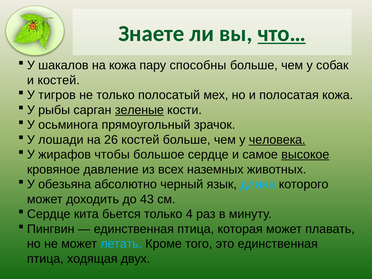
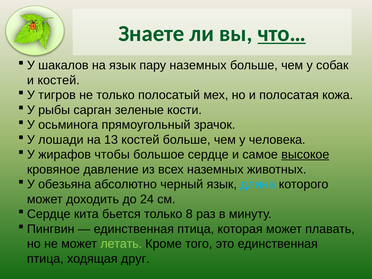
на кожа: кожа -> язык
пару способны: способны -> наземных
зеленые underline: present -> none
26: 26 -> 13
человека underline: present -> none
43: 43 -> 24
4: 4 -> 8
летать colour: light blue -> light green
двух: двух -> друг
